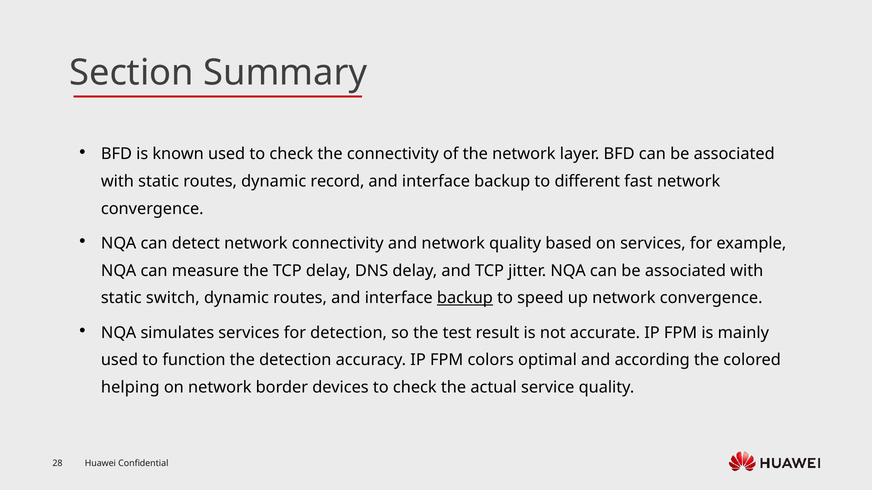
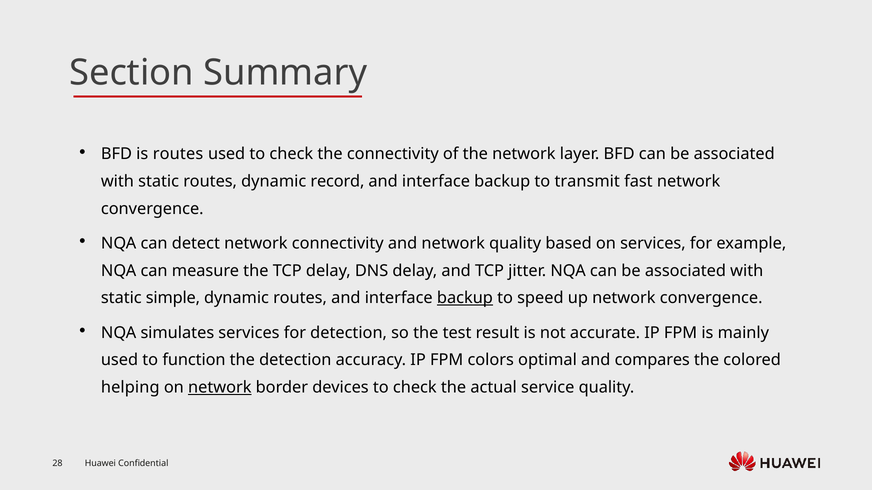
is known: known -> routes
different: different -> transmit
switch: switch -> simple
according: according -> compares
network at (220, 388) underline: none -> present
